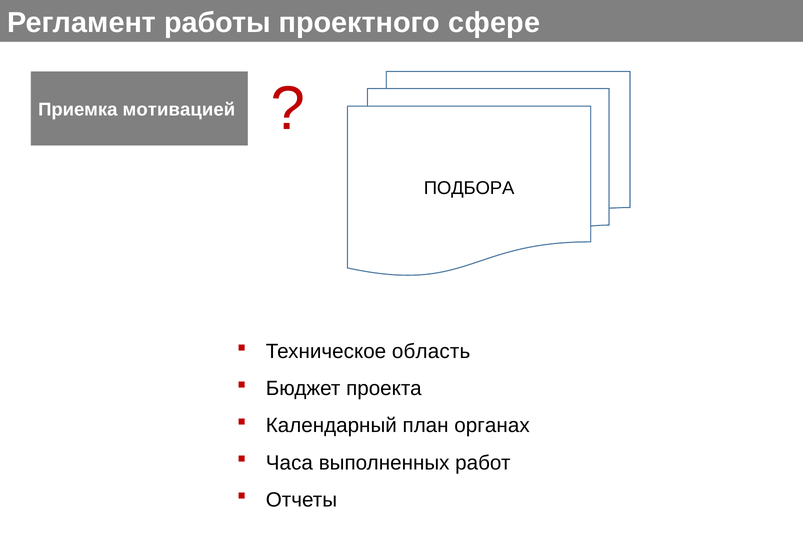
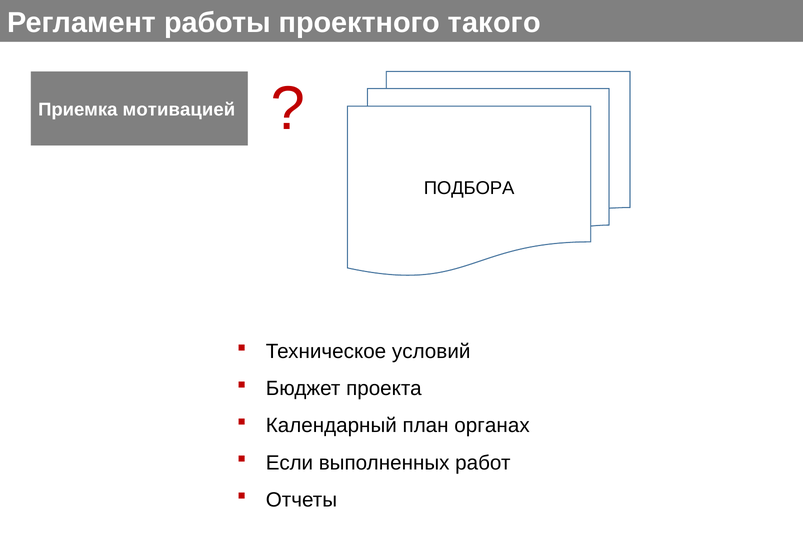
сфере: сфере -> такого
область: область -> условий
Часа: Часа -> Если
